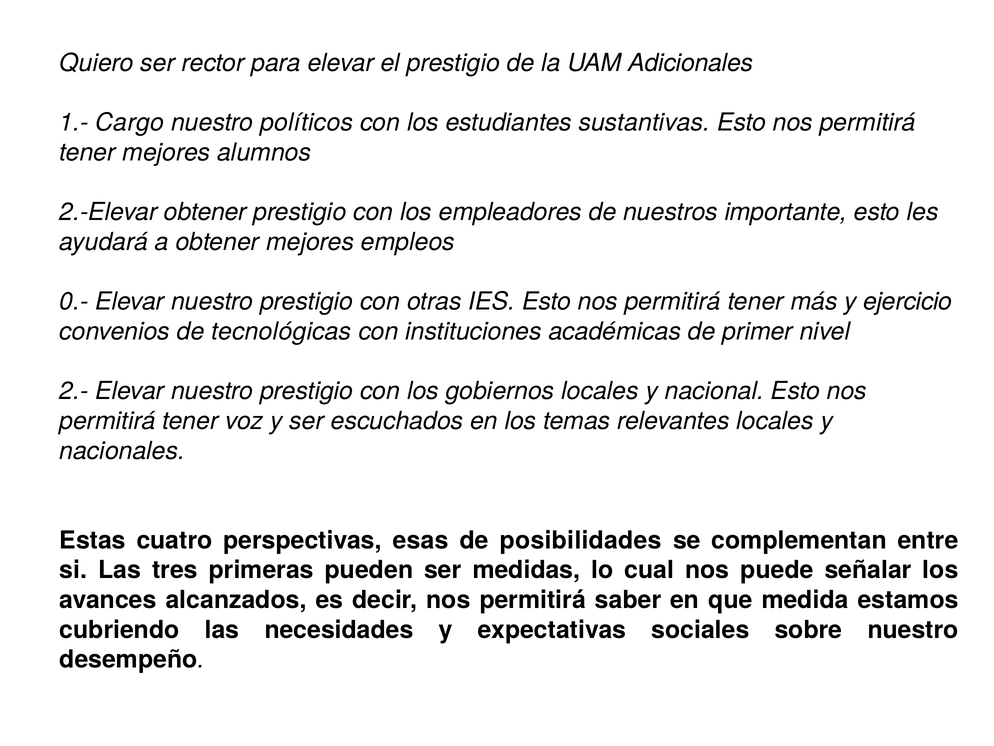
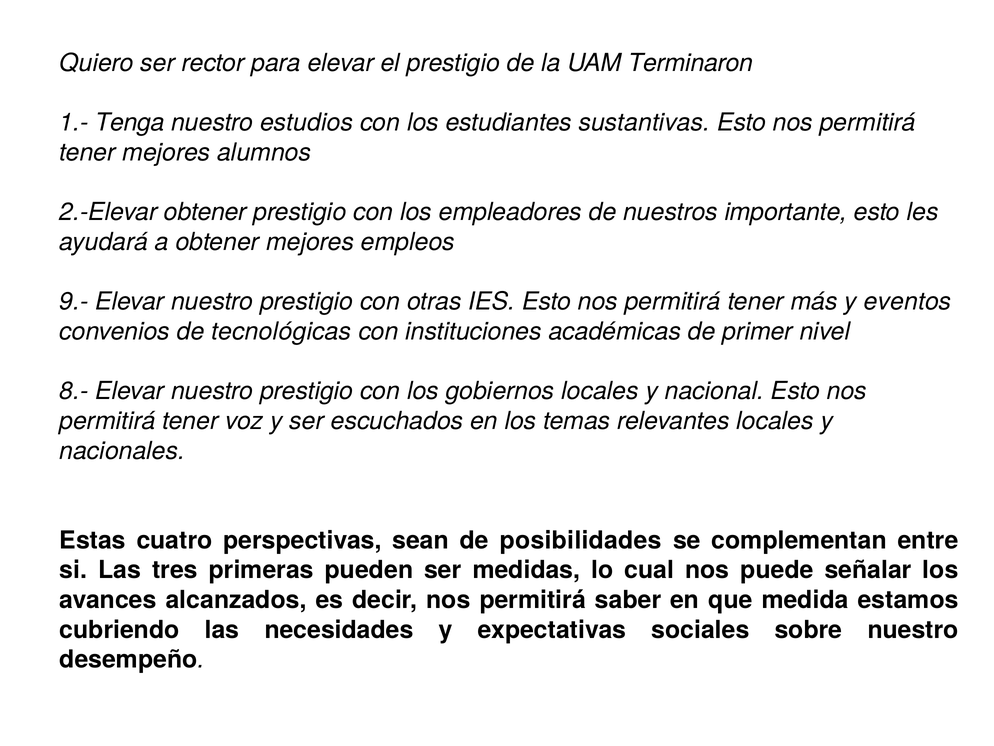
Adicionales: Adicionales -> Terminaron
Cargo: Cargo -> Tenga
políticos: políticos -> estudios
0.-: 0.- -> 9.-
ejercicio: ejercicio -> eventos
2.-: 2.- -> 8.-
esas: esas -> sean
